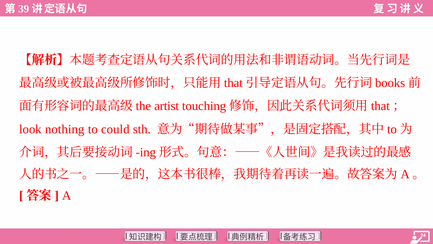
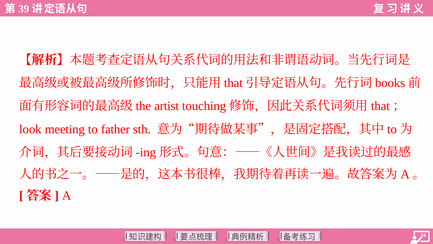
nothing: nothing -> meeting
could: could -> father
